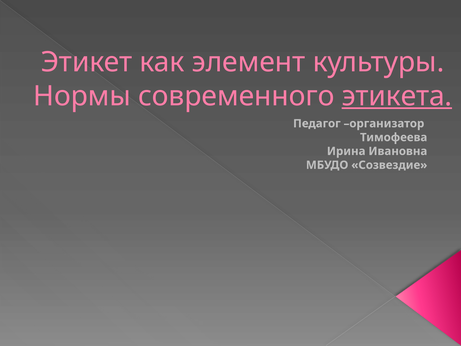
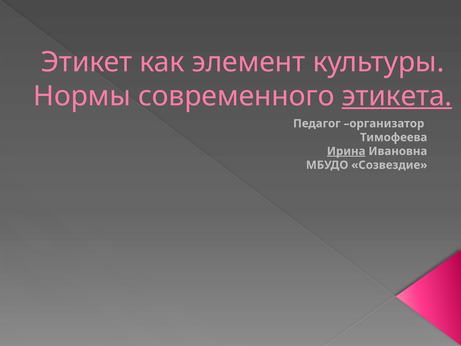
Ирина underline: none -> present
